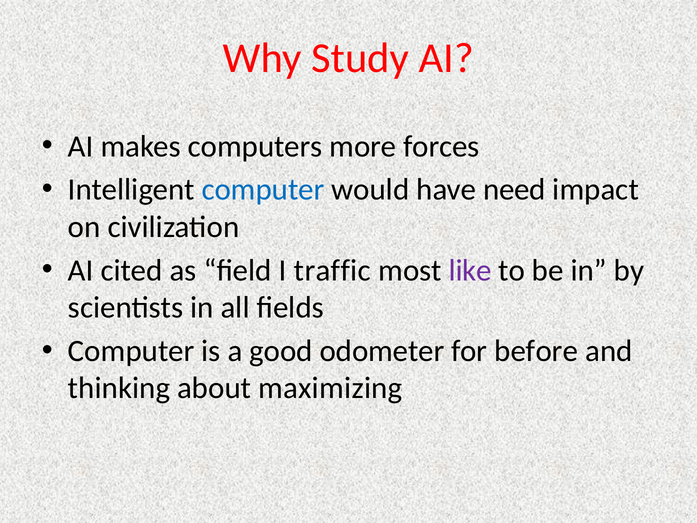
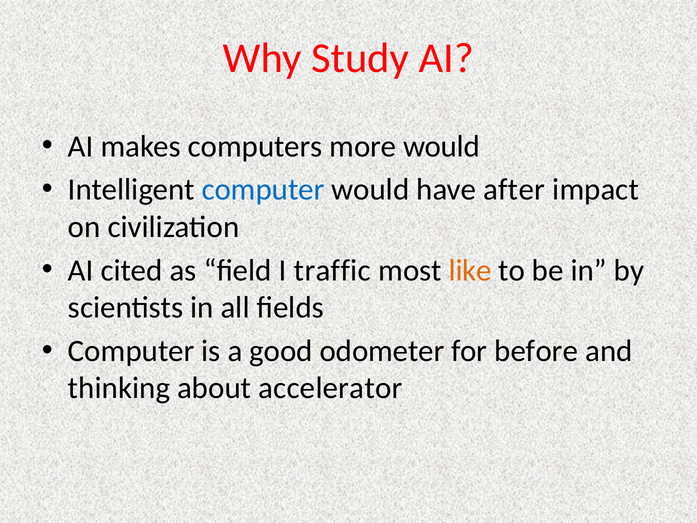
more forces: forces -> would
need: need -> after
like colour: purple -> orange
maximizing: maximizing -> accelerator
